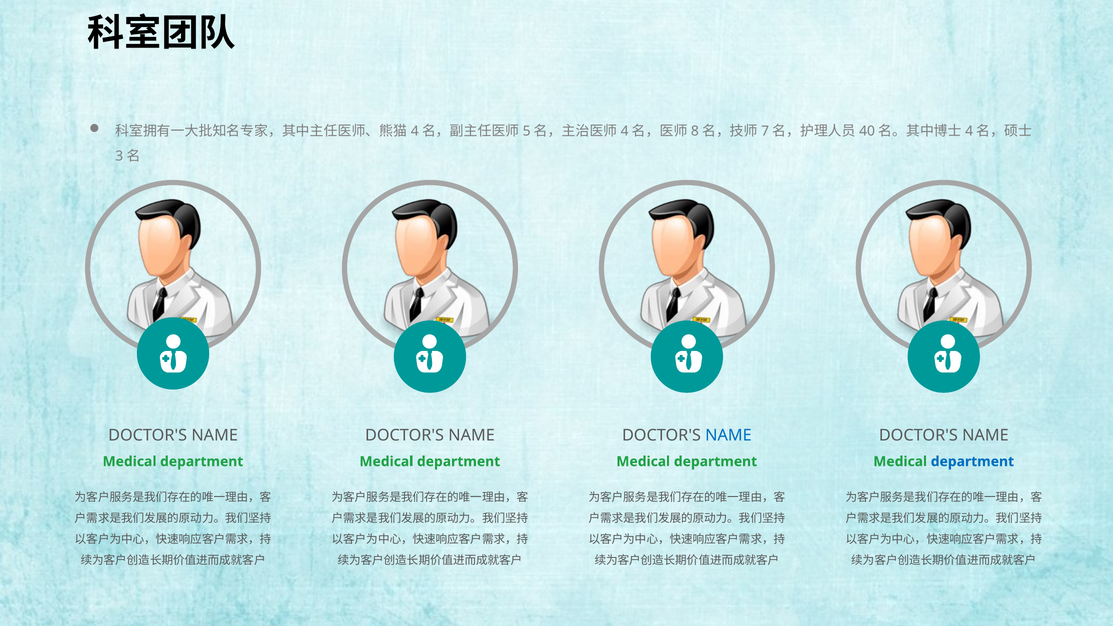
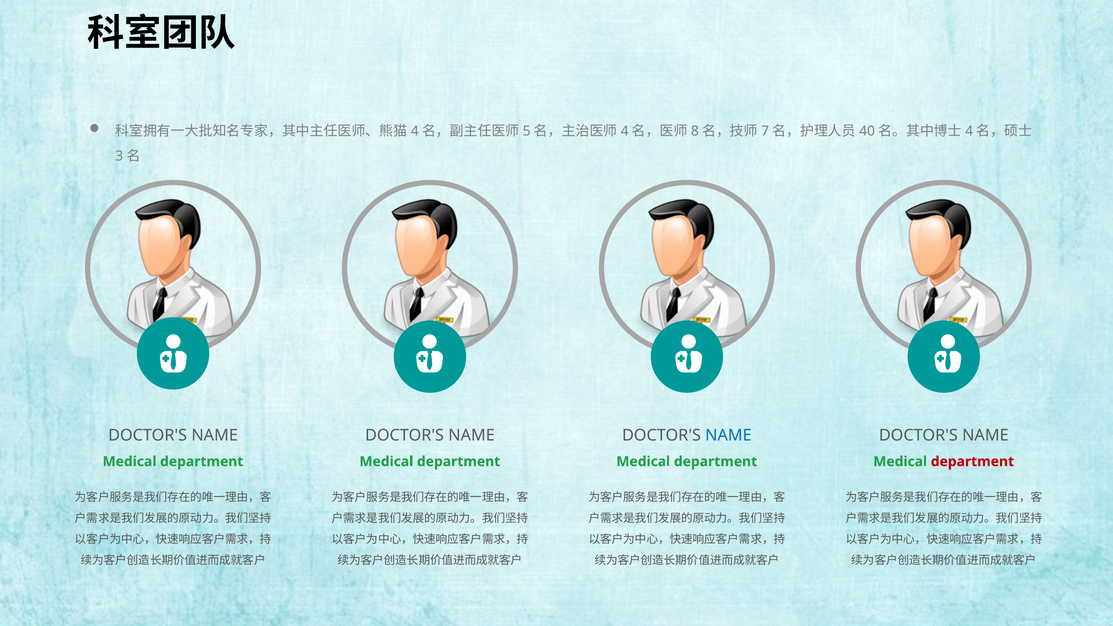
department at (972, 462) colour: blue -> red
